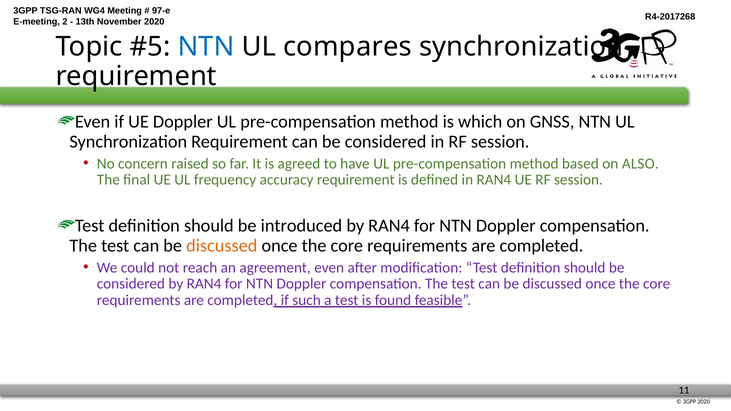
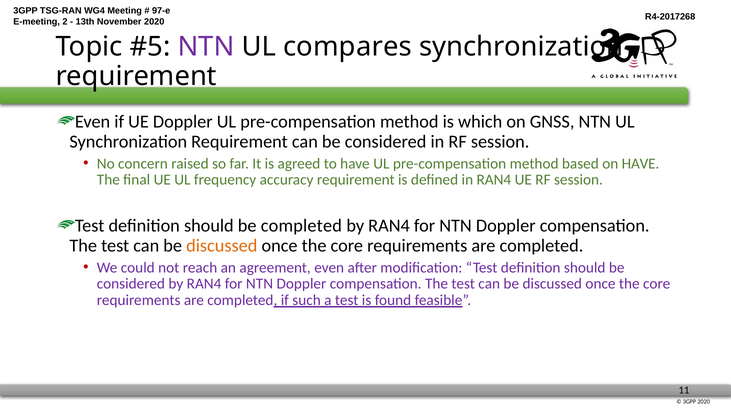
NTN at (206, 47) colour: blue -> purple
on ALSO: ALSO -> HAVE
be introduced: introduced -> completed
